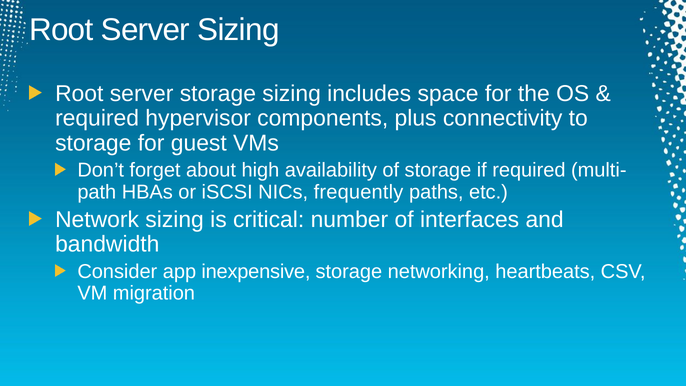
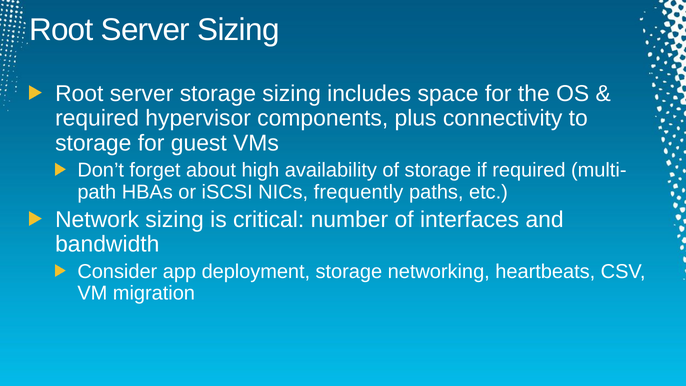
inexpensive: inexpensive -> deployment
